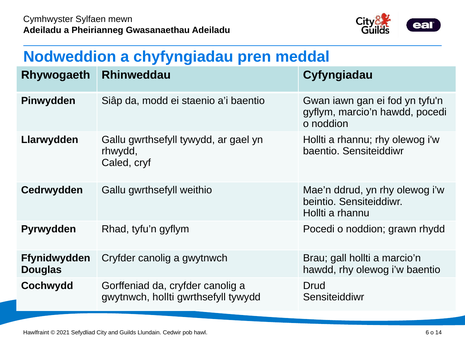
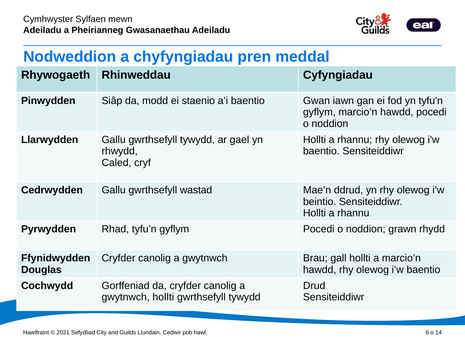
weithio: weithio -> wastad
